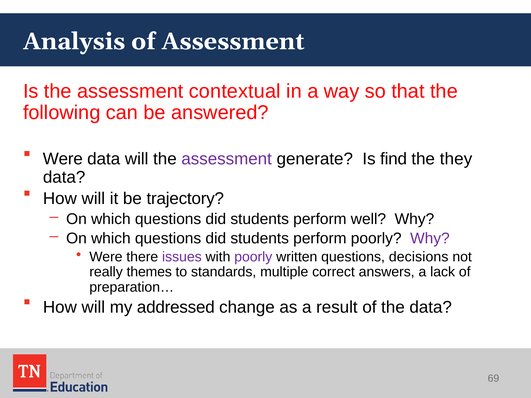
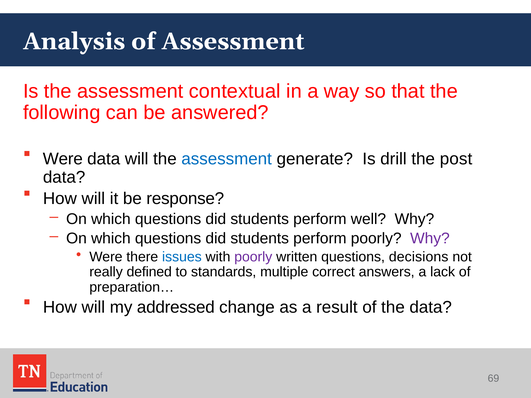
assessment at (227, 159) colour: purple -> blue
find: find -> drill
they: they -> post
trajectory: trajectory -> response
issues colour: purple -> blue
themes: themes -> defined
